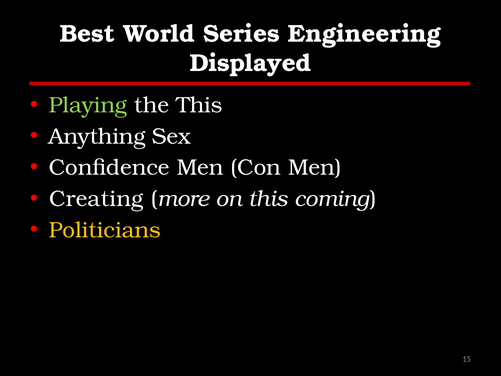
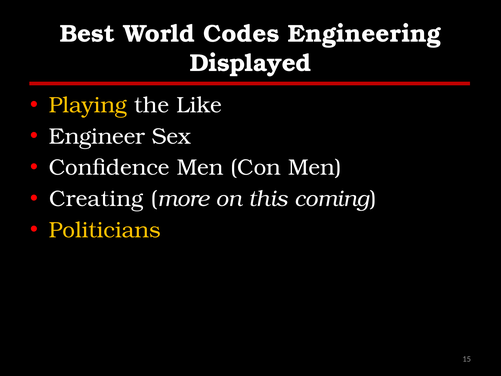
Series: Series -> Codes
Playing colour: light green -> yellow
the This: This -> Like
Anything: Anything -> Engineer
